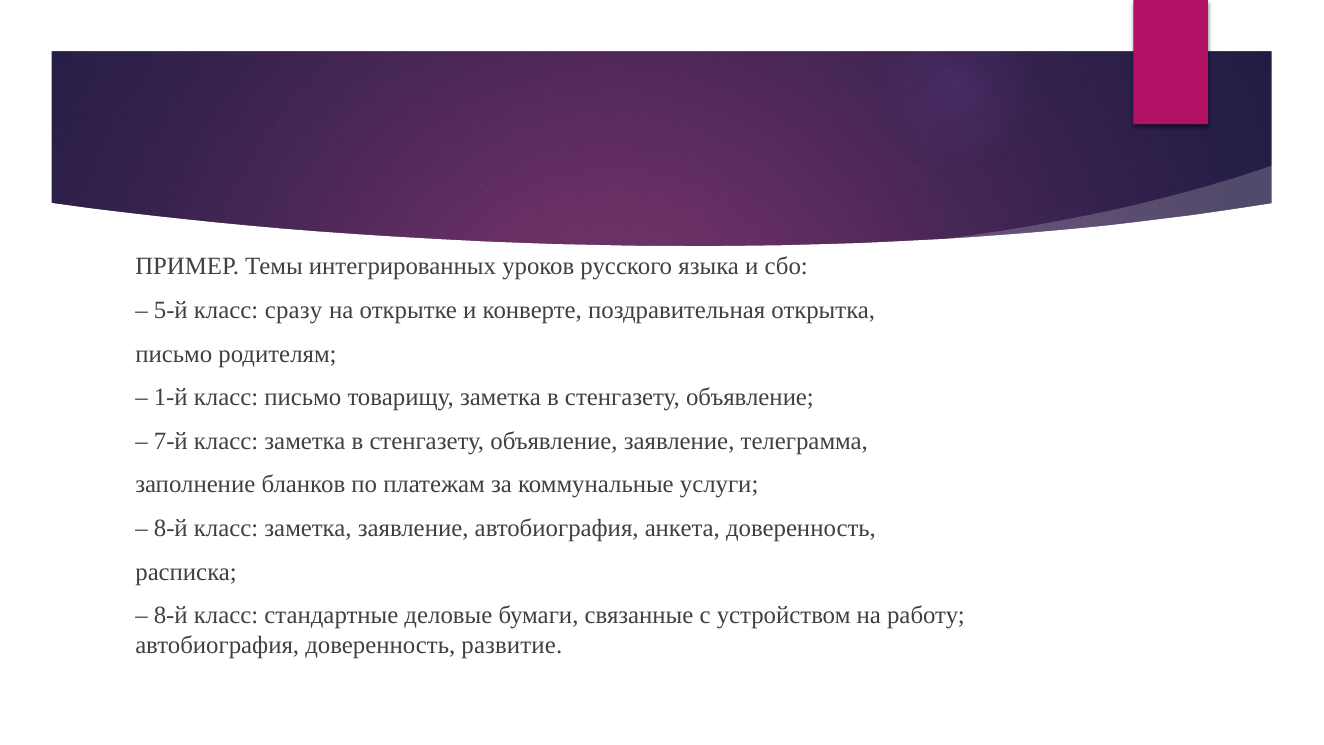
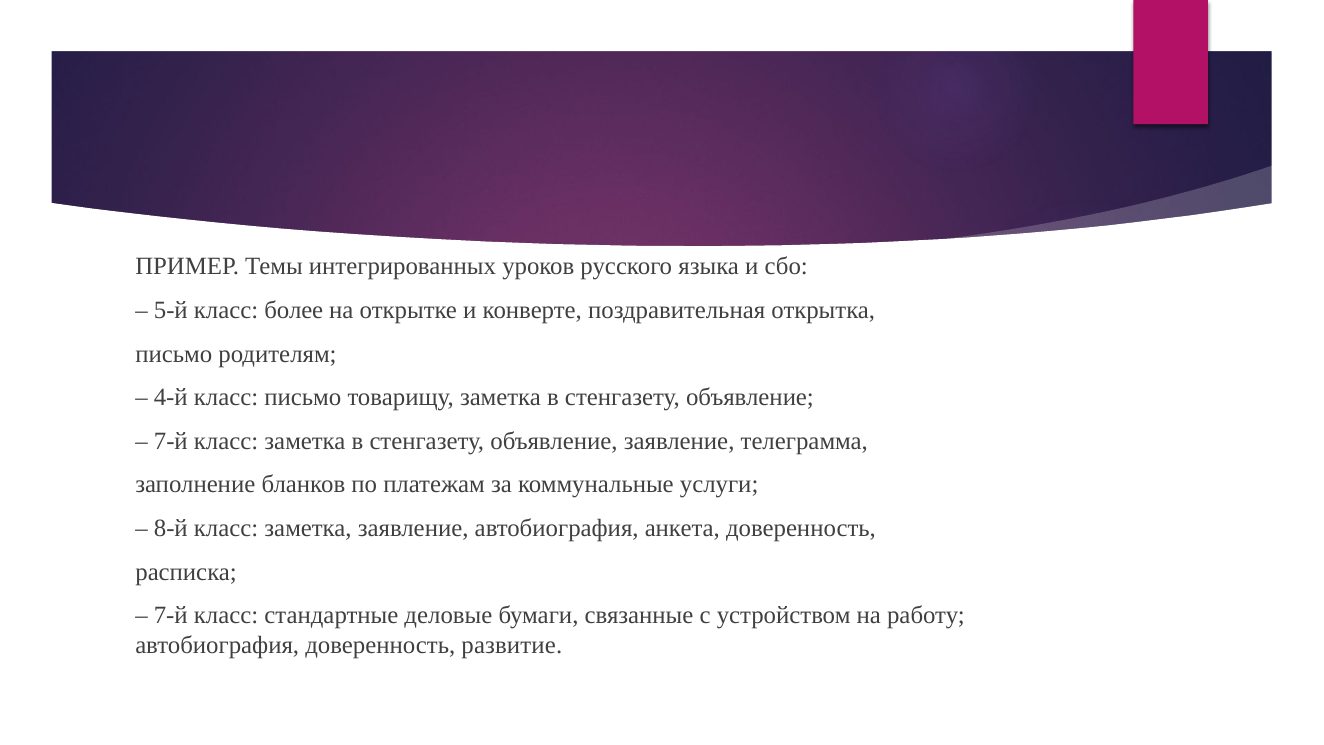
сразу: сразу -> более
1-й: 1-й -> 4-й
8-й at (171, 615): 8-й -> 7-й
